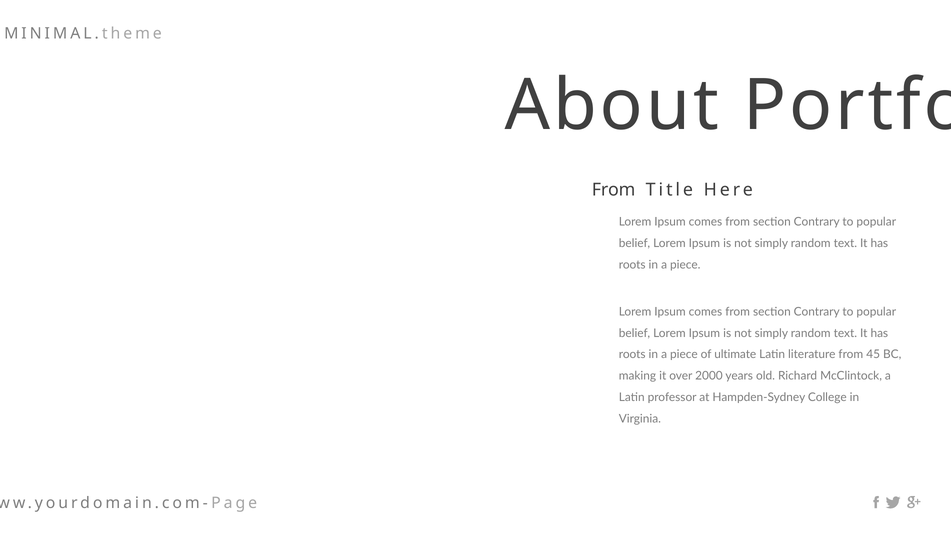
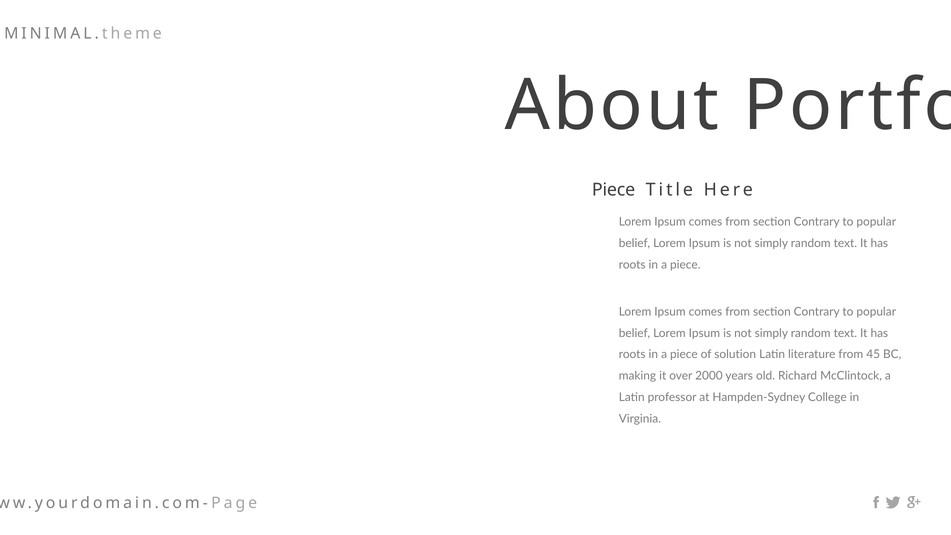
From at (614, 190): From -> Piece
ultimate: ultimate -> solution
